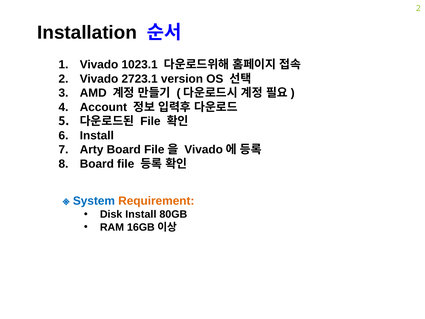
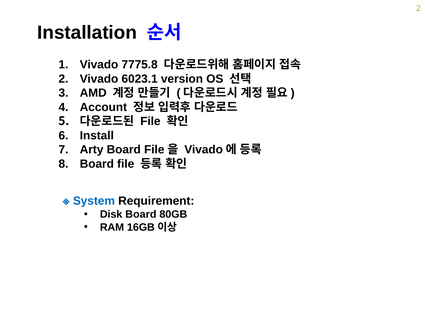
1023.1: 1023.1 -> 7775.8
2723.1: 2723.1 -> 6023.1
Requirement colour: orange -> black
Disk Install: Install -> Board
